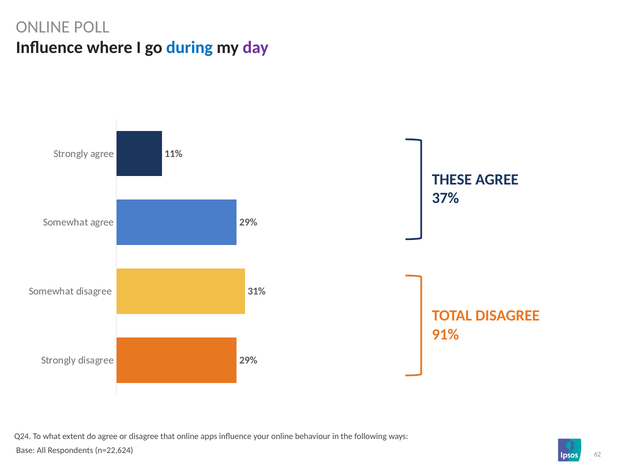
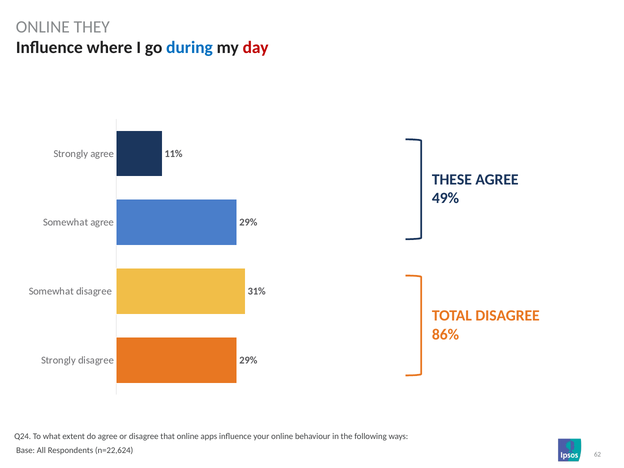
POLL: POLL -> THEY
day colour: purple -> red
37%: 37% -> 49%
91%: 91% -> 86%
